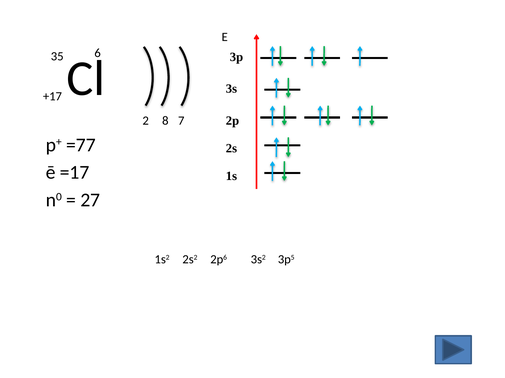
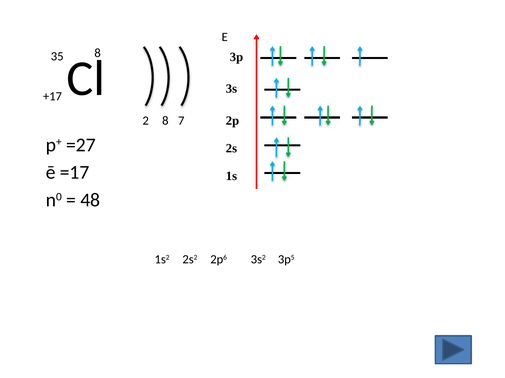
35 6: 6 -> 8
=77: =77 -> =27
27: 27 -> 48
